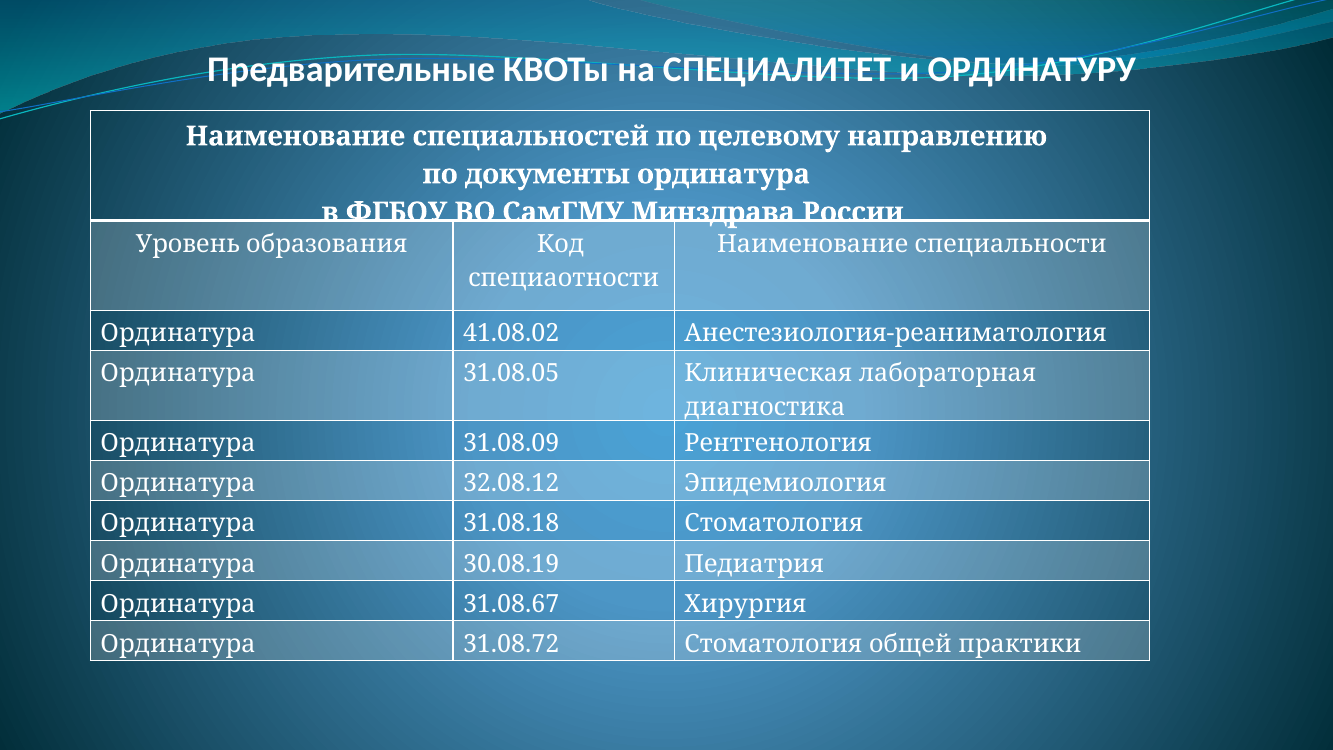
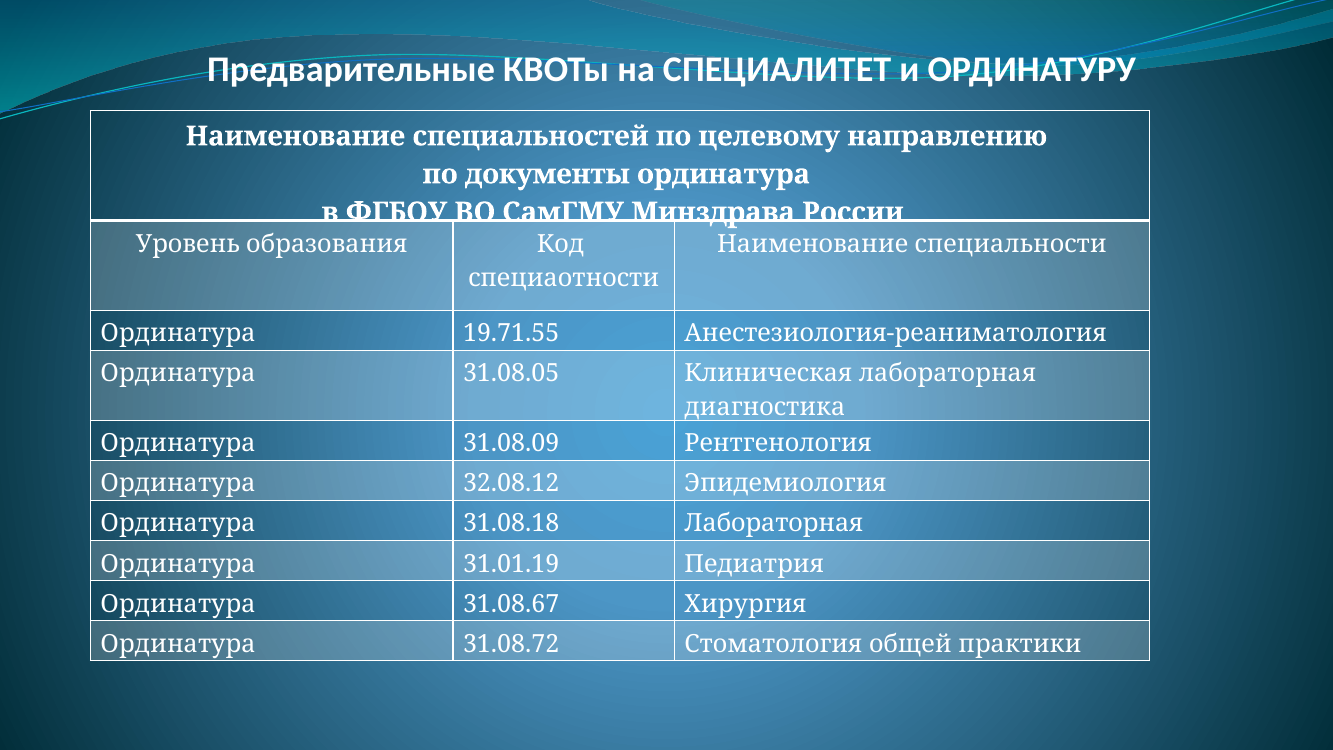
41.08.02: 41.08.02 -> 19.71.55
31.08.18 Стоматология: Стоматология -> Лабораторная
30.08.19: 30.08.19 -> 31.01.19
